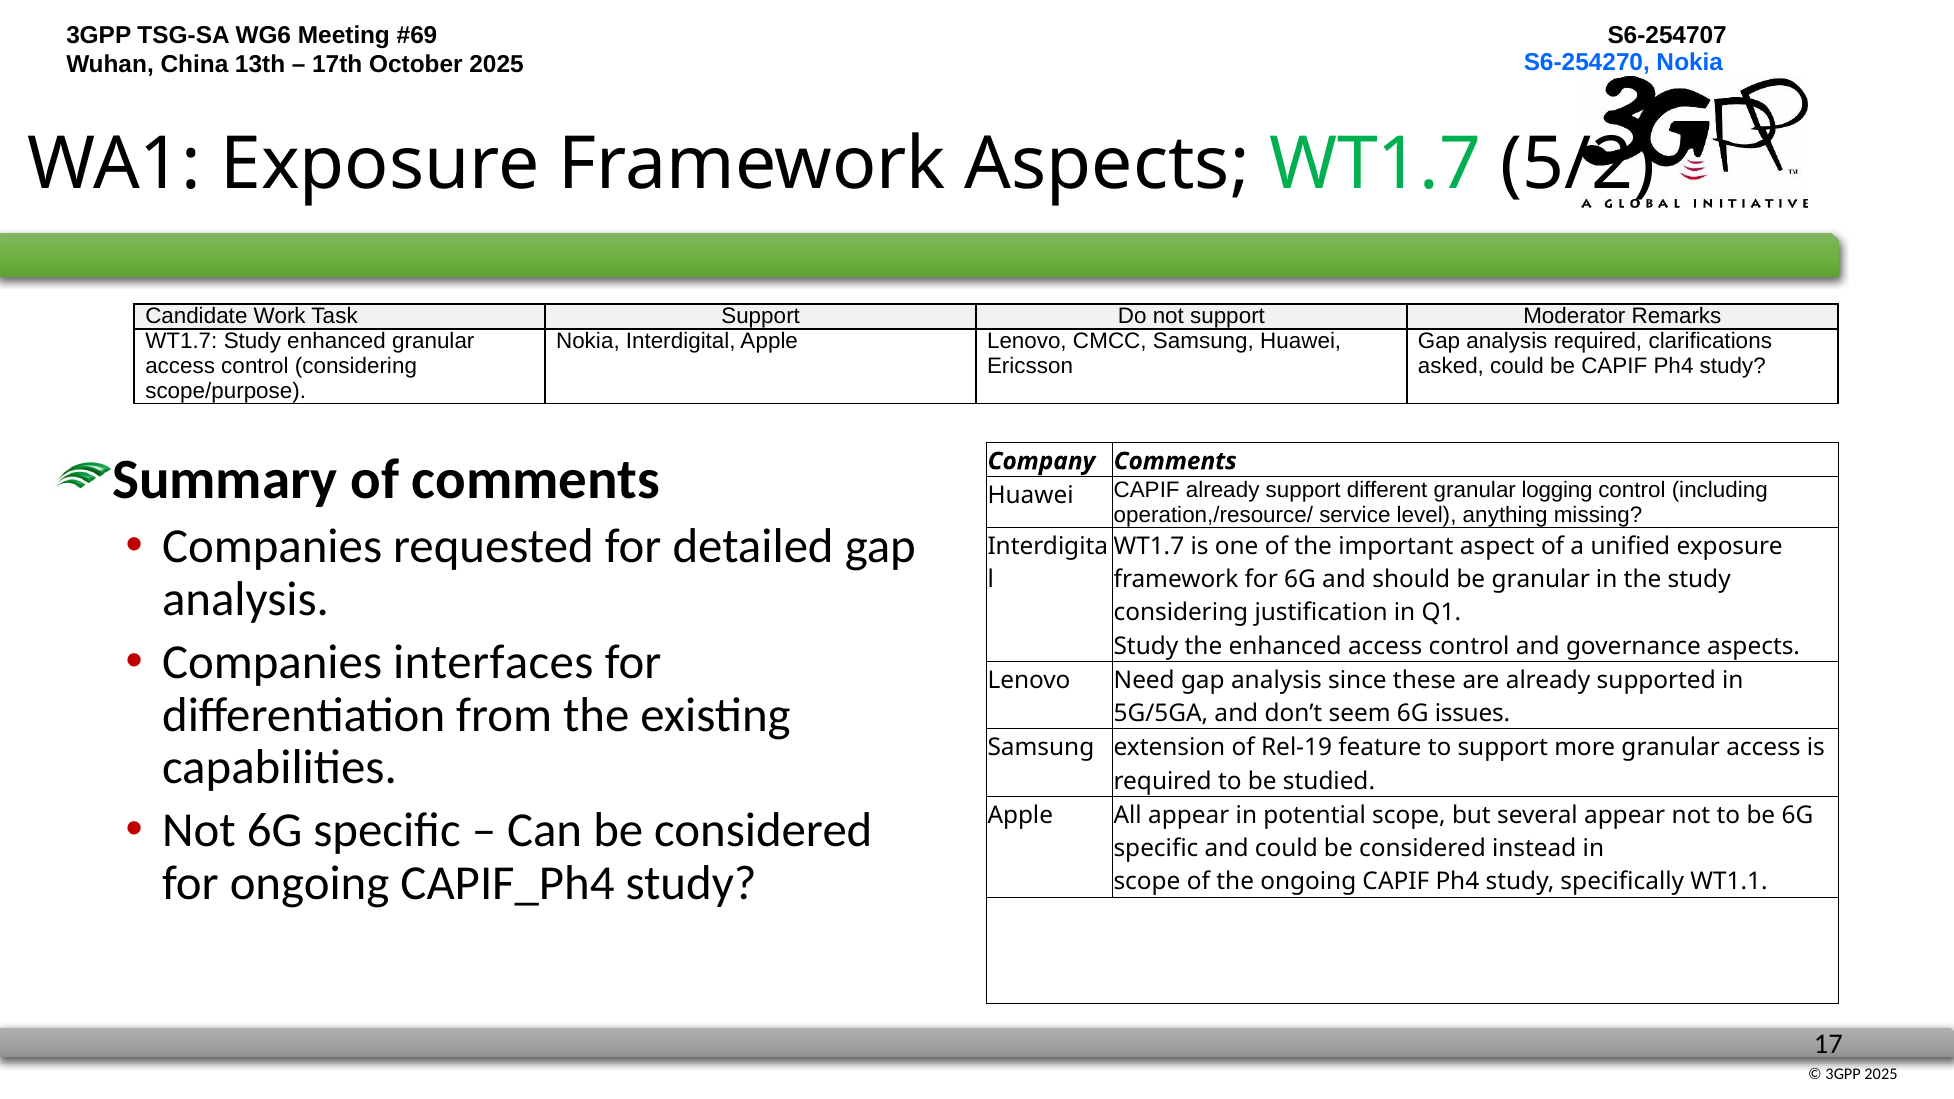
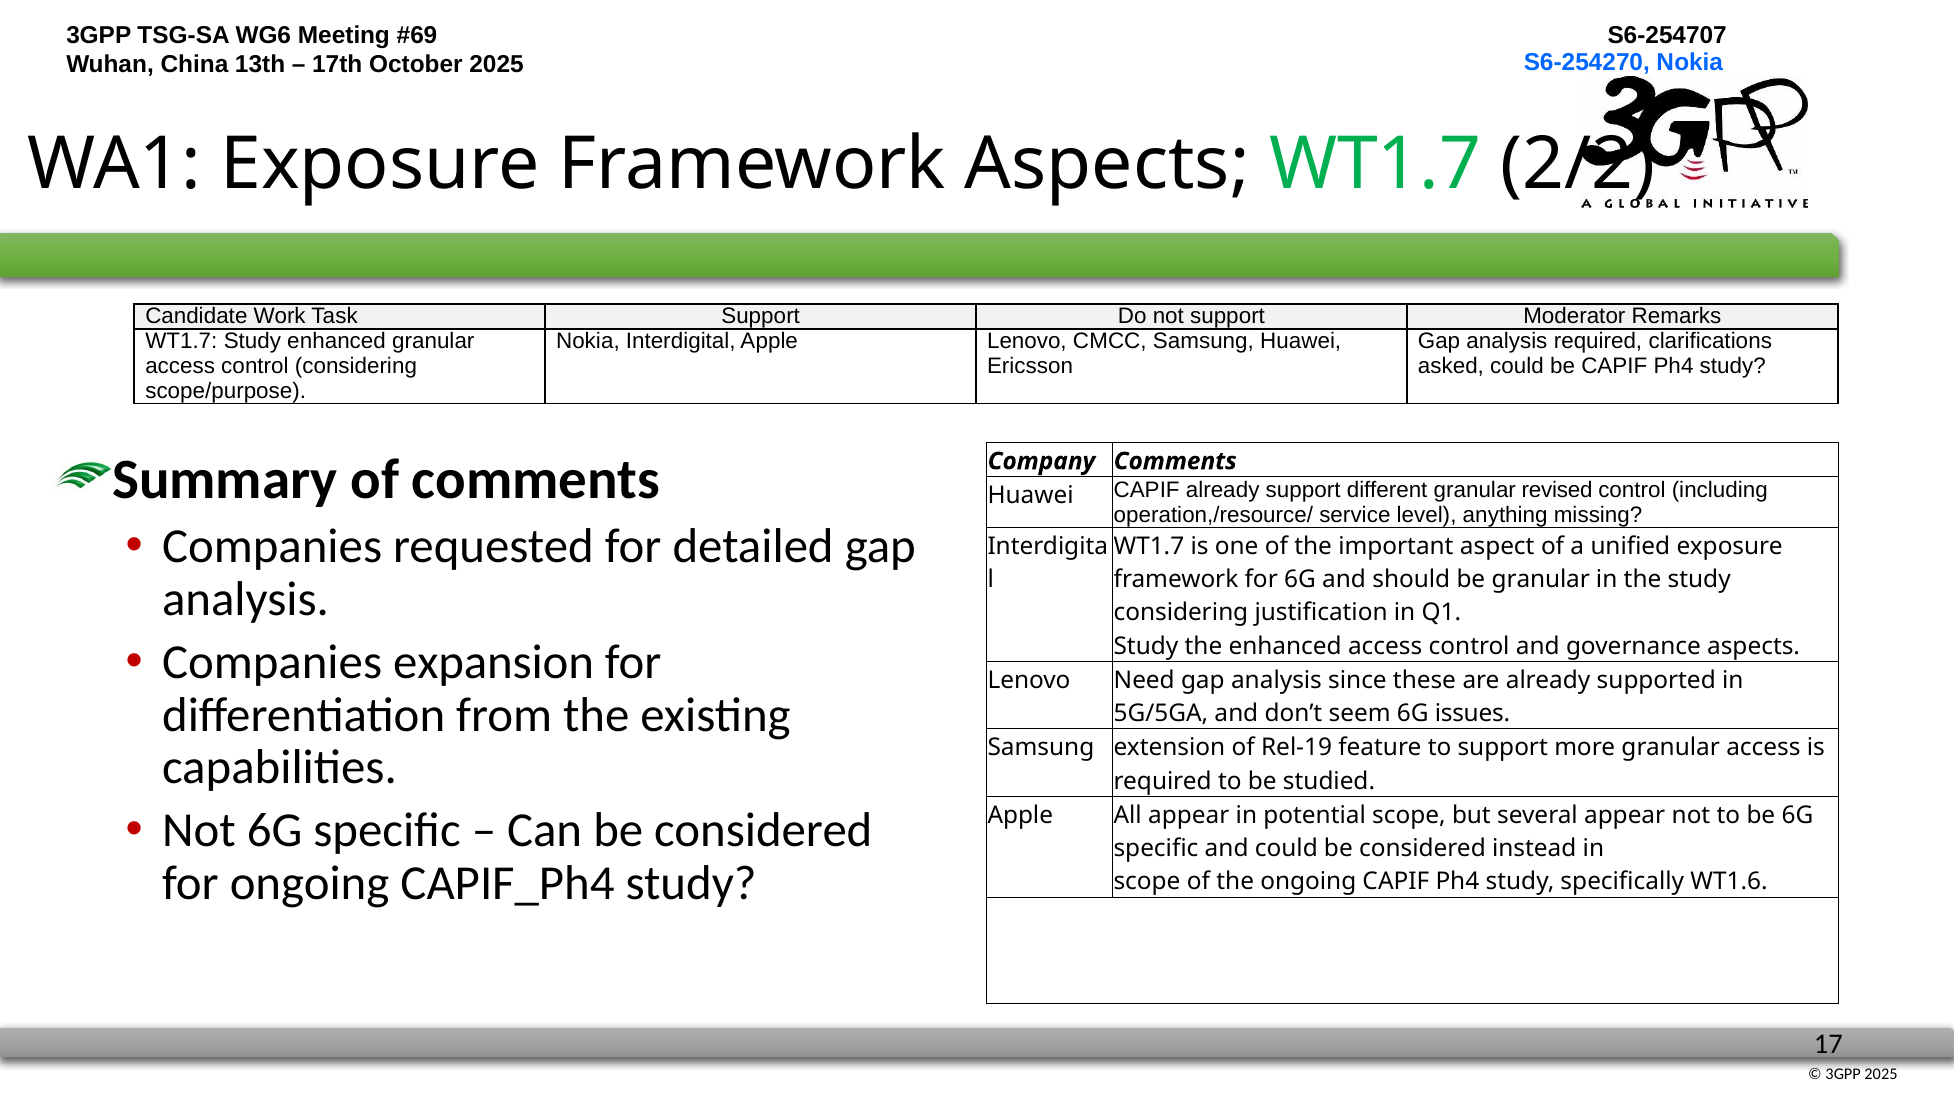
5/2: 5/2 -> 2/2
logging: logging -> revised
interfaces: interfaces -> expansion
WT1.1: WT1.1 -> WT1.6
